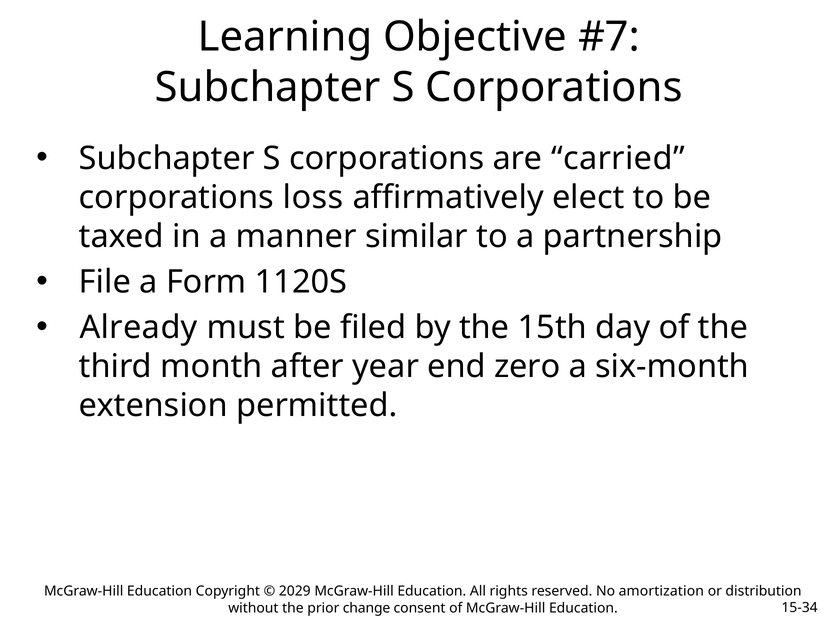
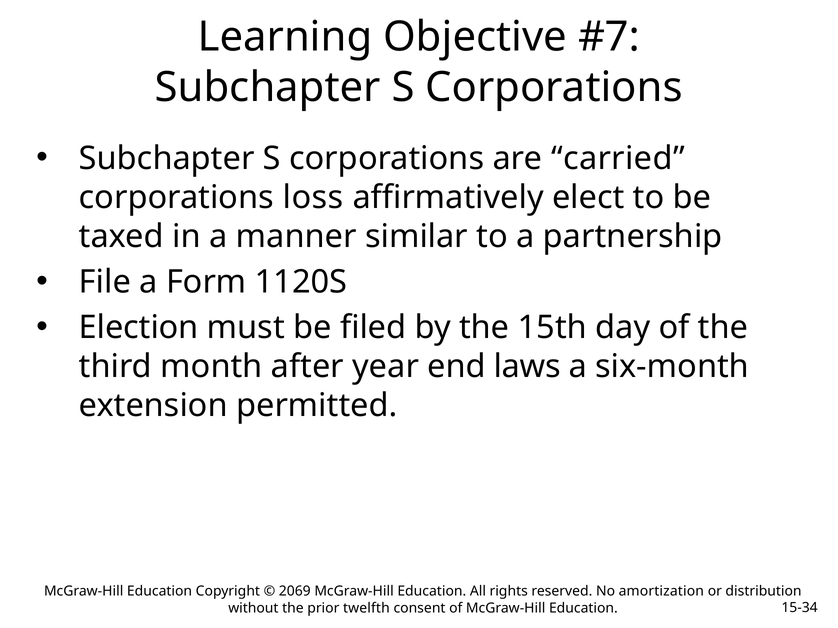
Already: Already -> Election
zero: zero -> laws
2029: 2029 -> 2069
change: change -> twelfth
